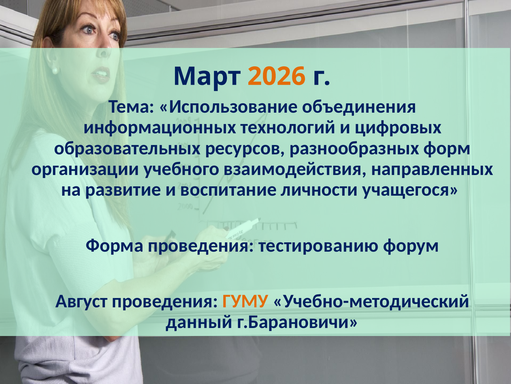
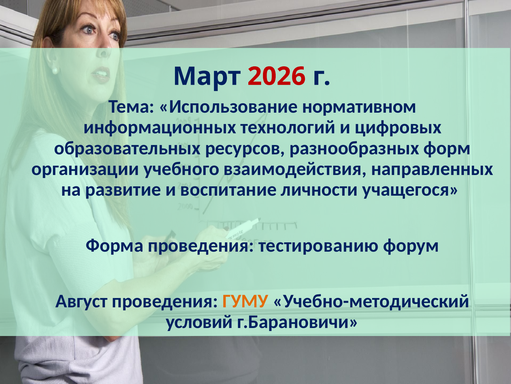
2026 colour: orange -> red
объединения: объединения -> нормативном
данный: данный -> условий
